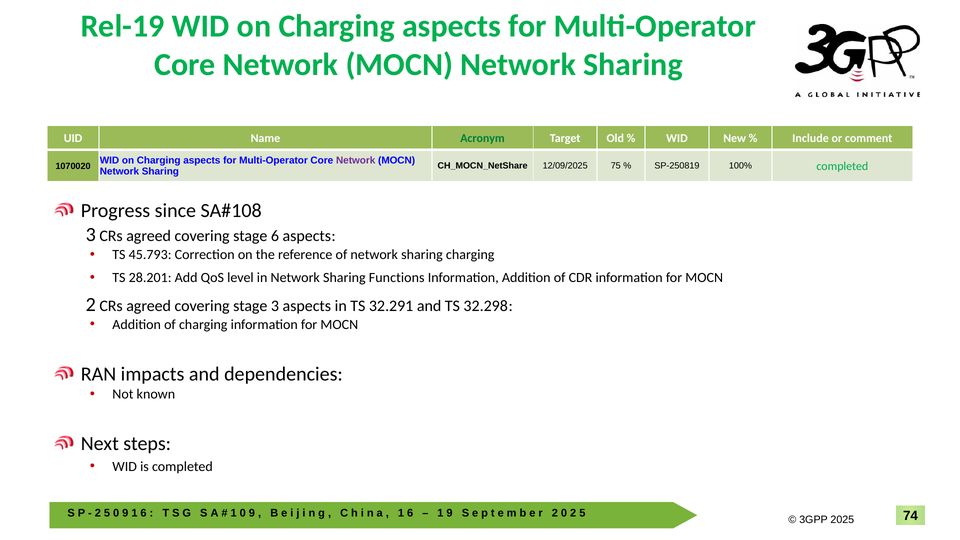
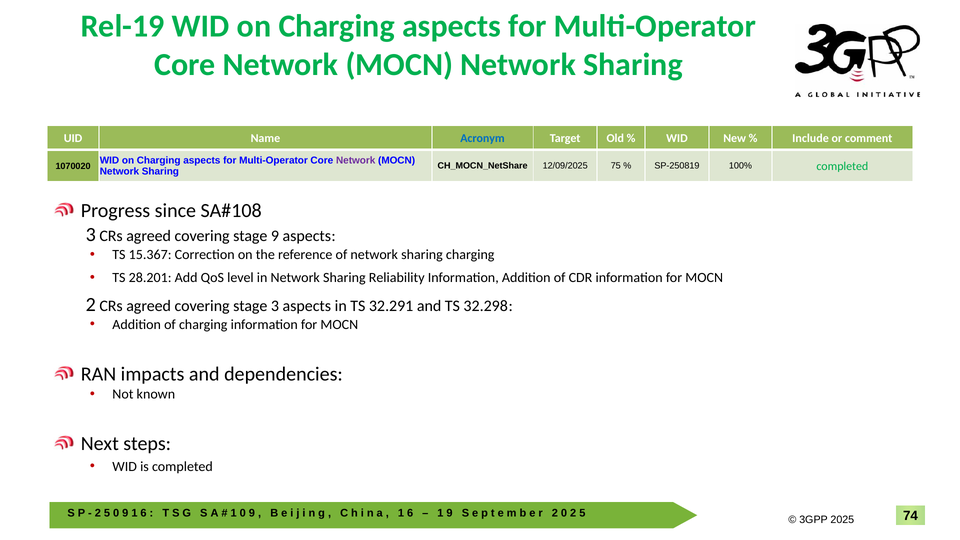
Acronym colour: green -> blue
stage 6: 6 -> 9
45.793: 45.793 -> 15.367
Functions: Functions -> Reliability
